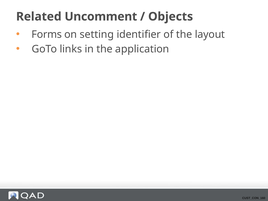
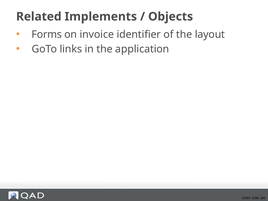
Uncomment: Uncomment -> Implements
setting: setting -> invoice
